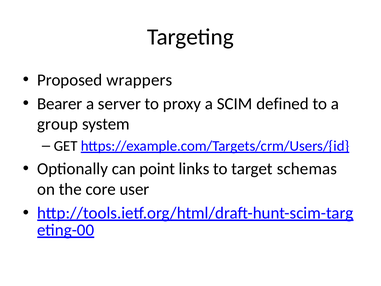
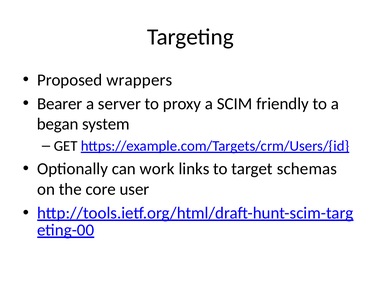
defined: defined -> friendly
group: group -> began
point: point -> work
